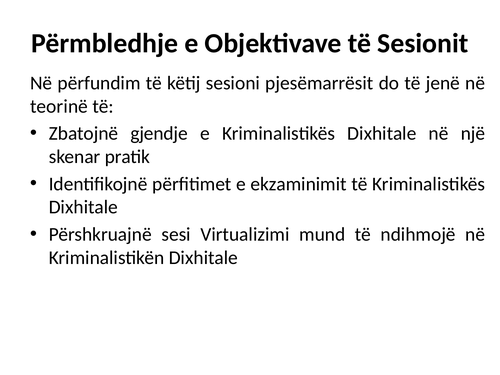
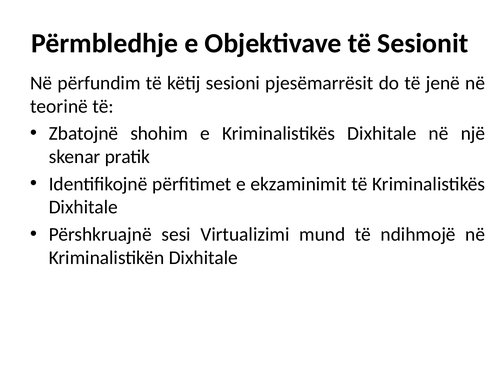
gjendje: gjendje -> shohim
